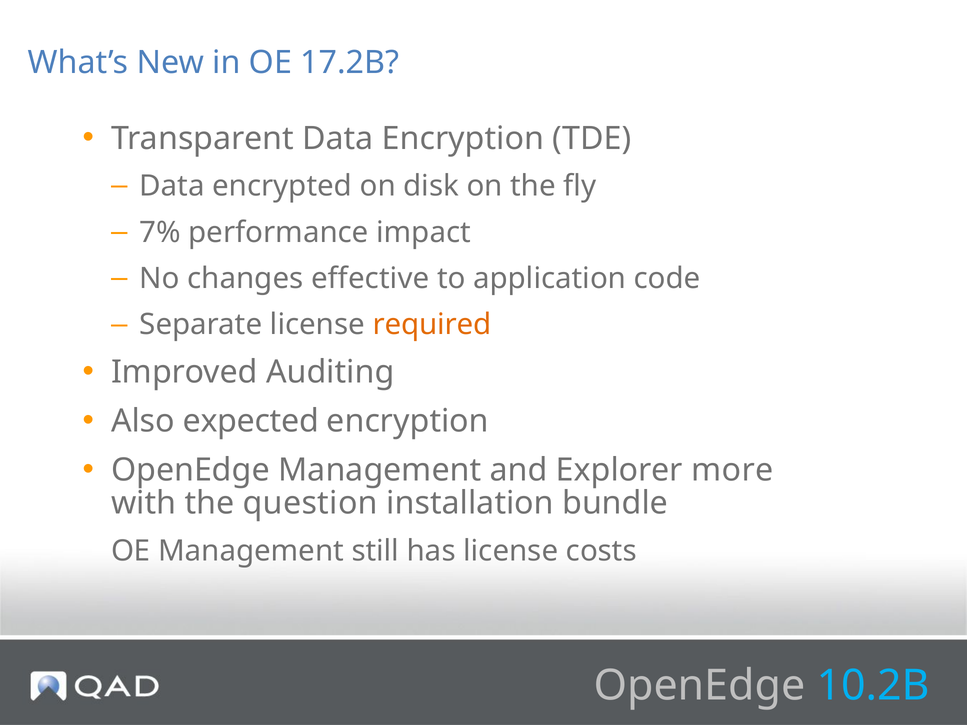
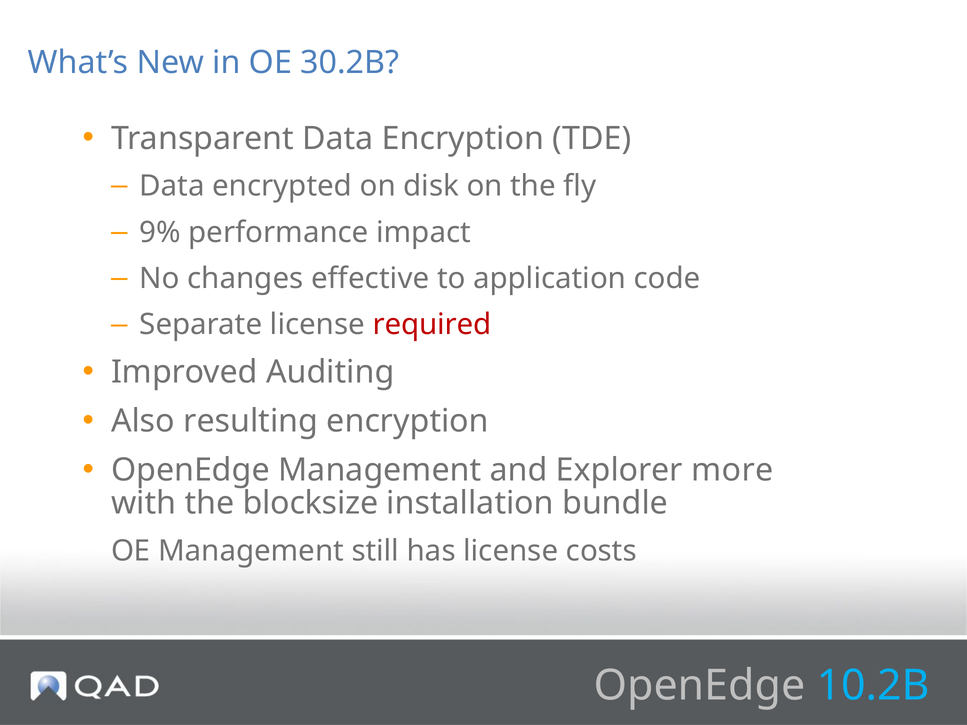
17.2B: 17.2B -> 30.2B
7%: 7% -> 9%
required colour: orange -> red
expected: expected -> resulting
question: question -> blocksize
